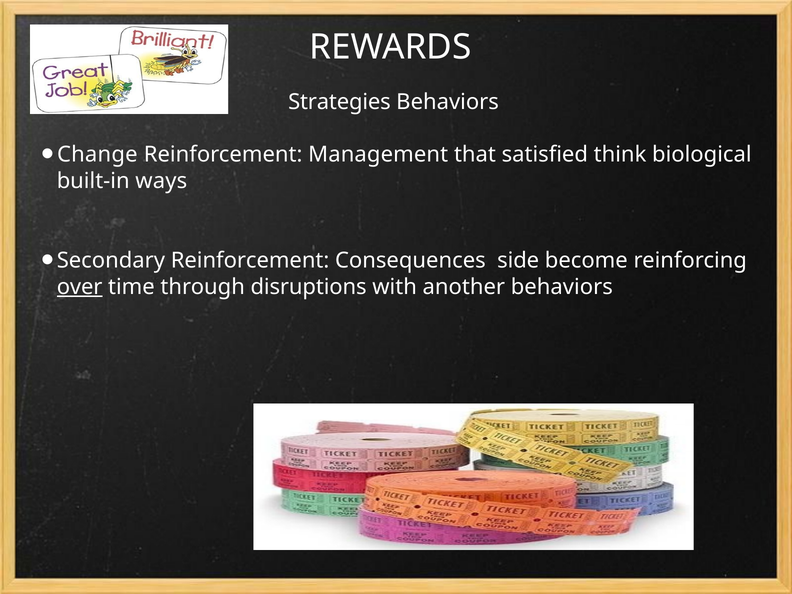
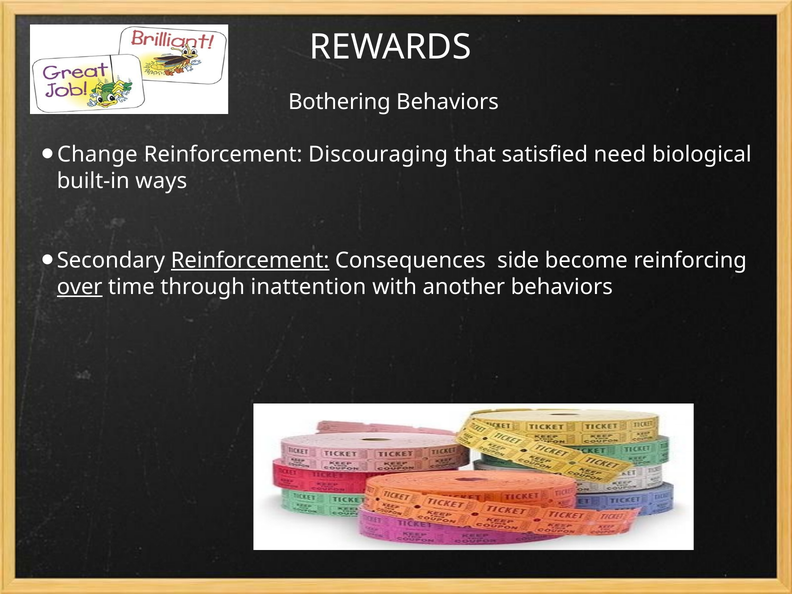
Strategies: Strategies -> Bothering
Management: Management -> Discouraging
think: think -> need
Reinforcement at (250, 260) underline: none -> present
disruptions: disruptions -> inattention
